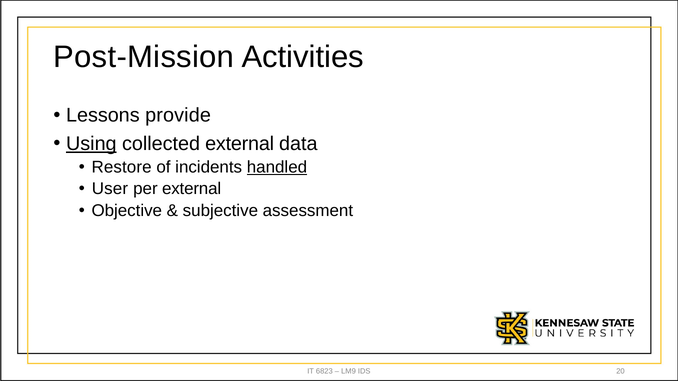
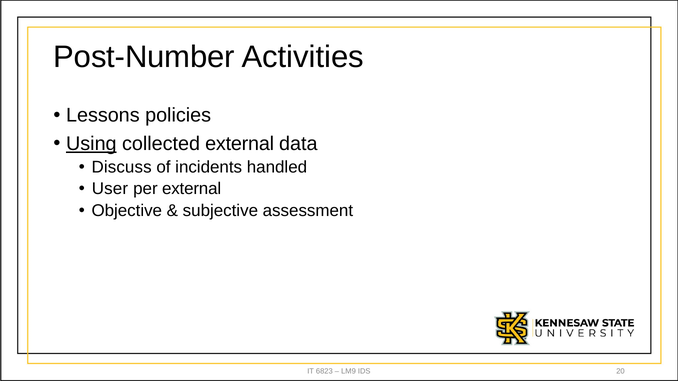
Post-Mission: Post-Mission -> Post-Number
provide: provide -> policies
Restore: Restore -> Discuss
handled underline: present -> none
